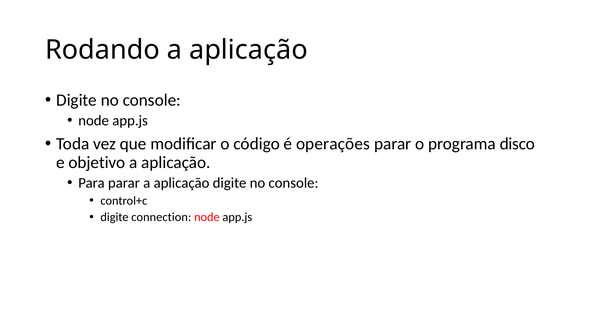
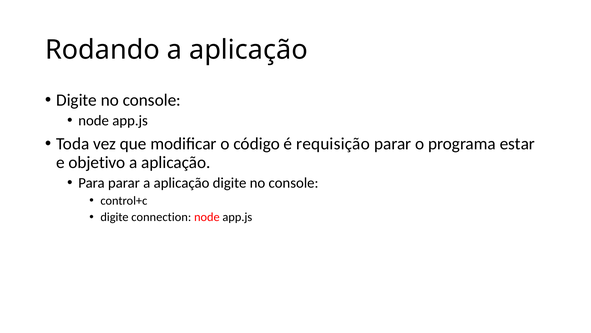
operações: operações -> requisição
disco: disco -> estar
